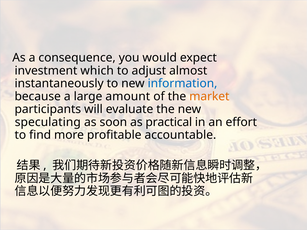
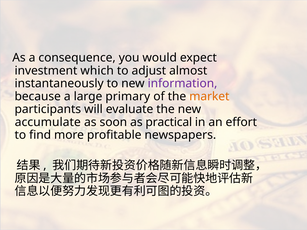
information colour: blue -> purple
amount: amount -> primary
speculating: speculating -> accumulate
accountable: accountable -> newspapers
